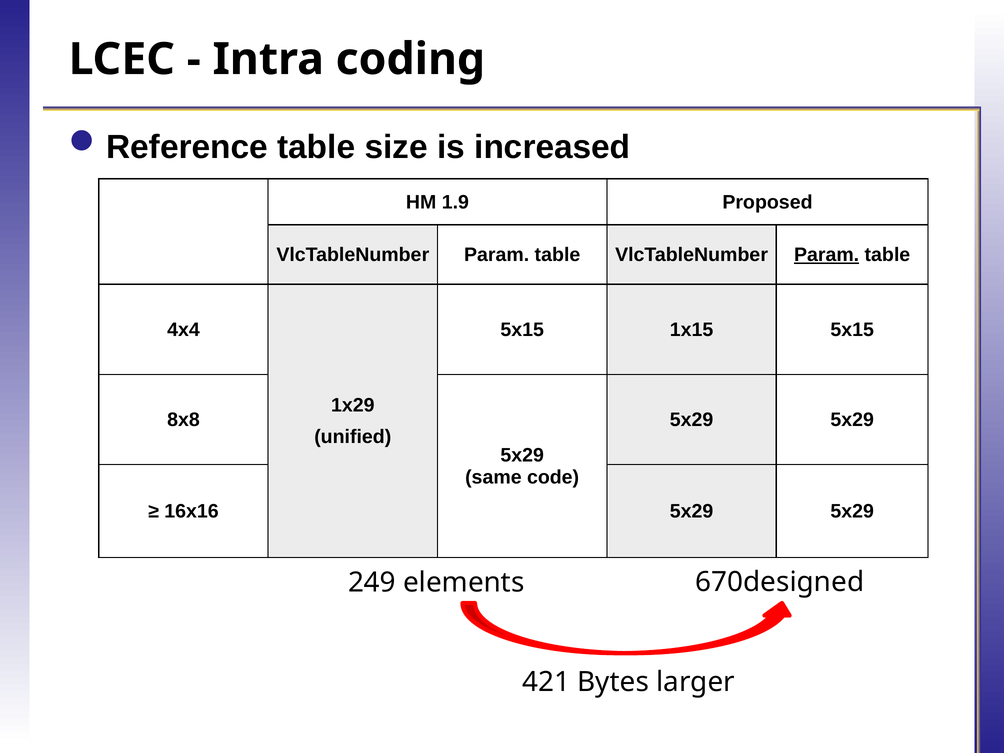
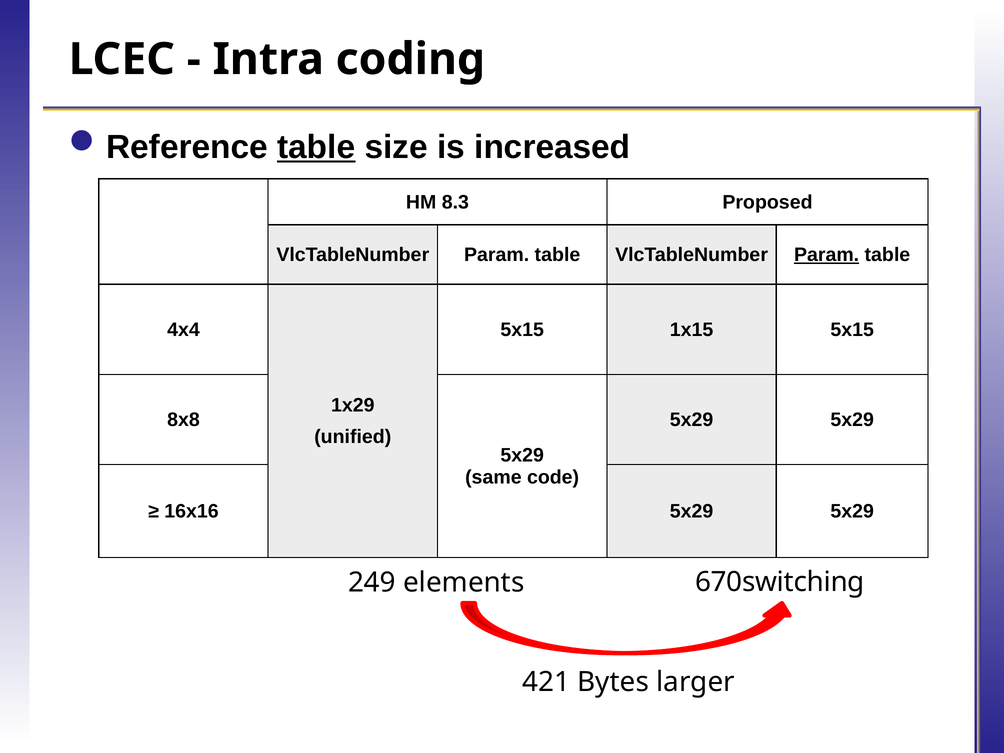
table at (316, 147) underline: none -> present
1.9: 1.9 -> 8.3
670designed: 670designed -> 670switching
